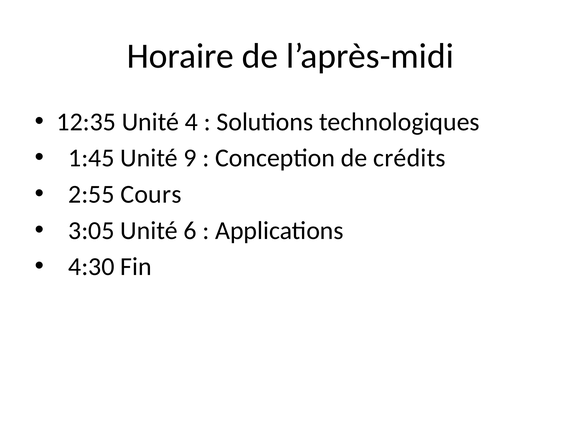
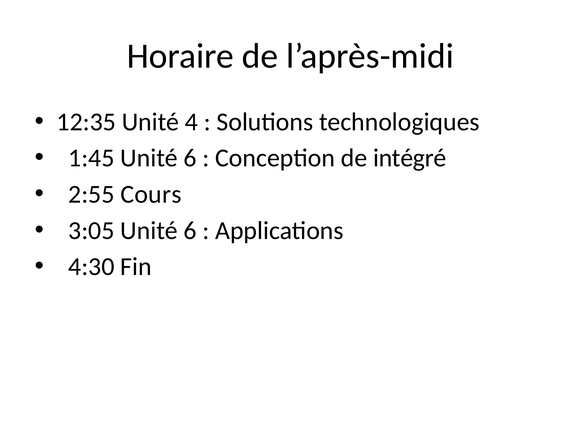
1:45 Unité 9: 9 -> 6
crédits: crédits -> intégré
